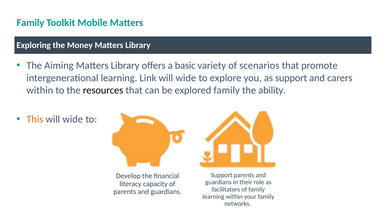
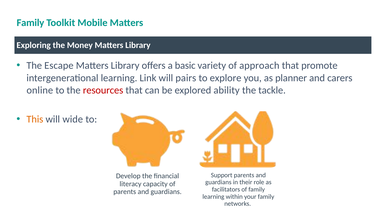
Aiming: Aiming -> Escape
scenarios: scenarios -> approach
wide at (186, 78): wide -> pairs
as support: support -> planner
within at (40, 90): within -> online
resources colour: black -> red
explored family: family -> ability
ability: ability -> tackle
